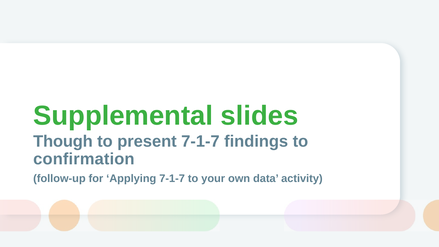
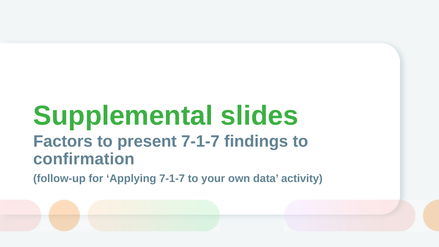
Though: Though -> Factors
